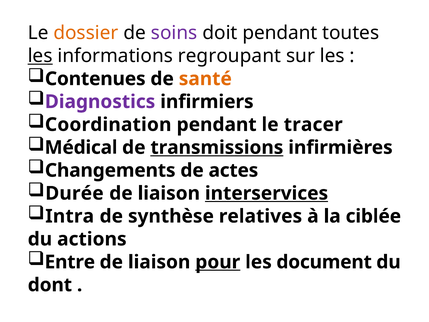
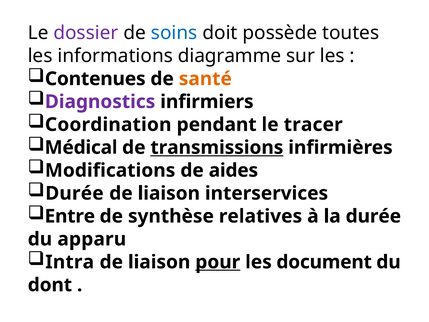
dossier colour: orange -> purple
soins colour: purple -> blue
doit pendant: pendant -> possède
les at (40, 56) underline: present -> none
regroupant: regroupant -> diagramme
Changements: Changements -> Modifications
actes: actes -> aides
interservices underline: present -> none
Intra: Intra -> Entre
la ciblée: ciblée -> durée
actions: actions -> apparu
Entre: Entre -> Intra
